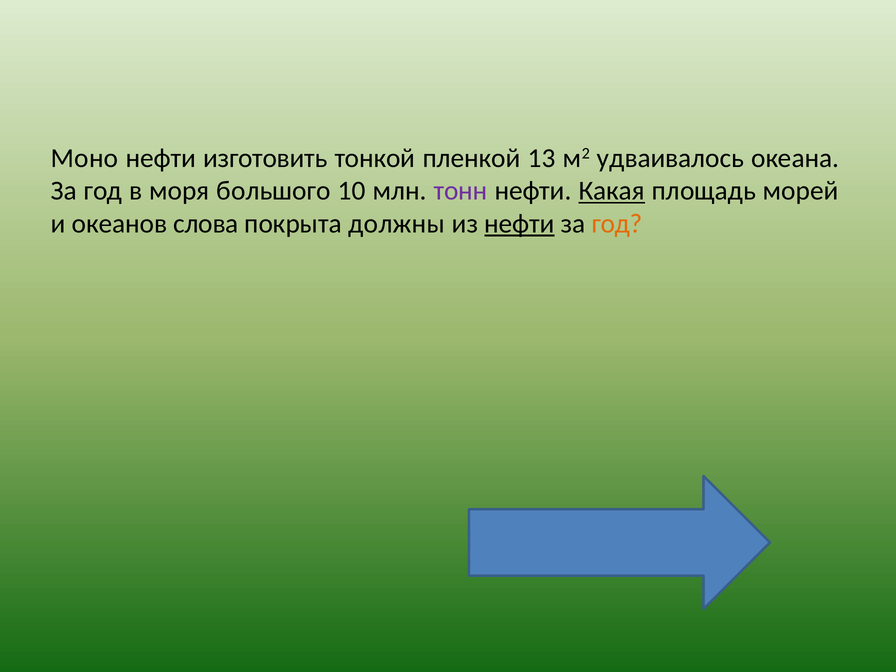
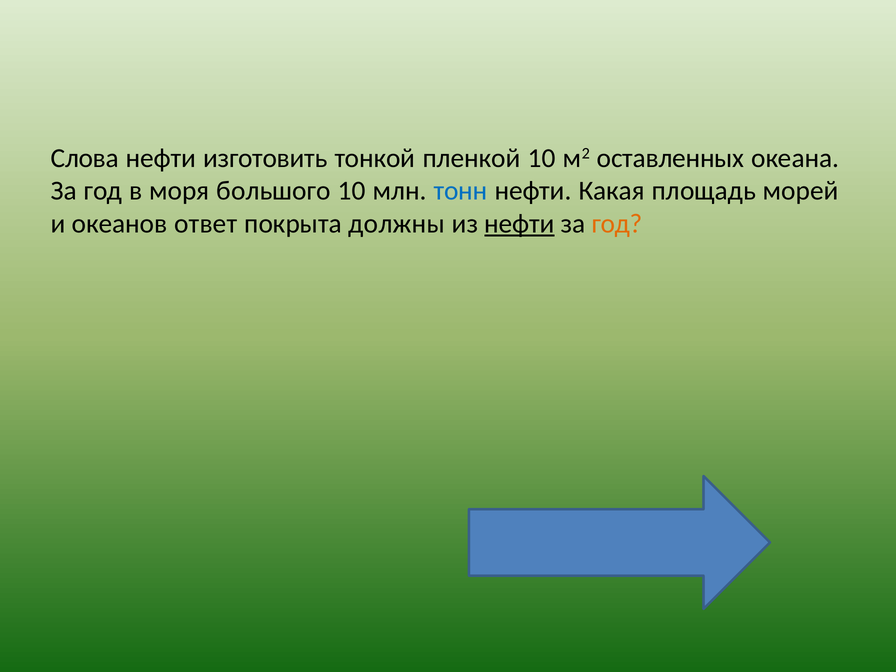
Моно: Моно -> Слова
пленкой 13: 13 -> 10
удваивалось: удваивалось -> оставленных
тонн colour: purple -> blue
Какая underline: present -> none
слова: слова -> ответ
